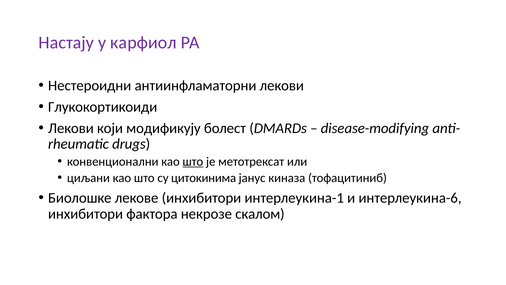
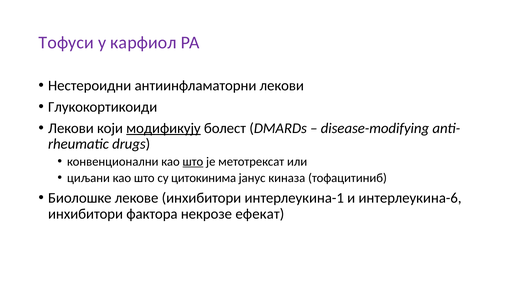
Настају: Настају -> Тофуси
модификују underline: none -> present
скалом: скалом -> ефекат
